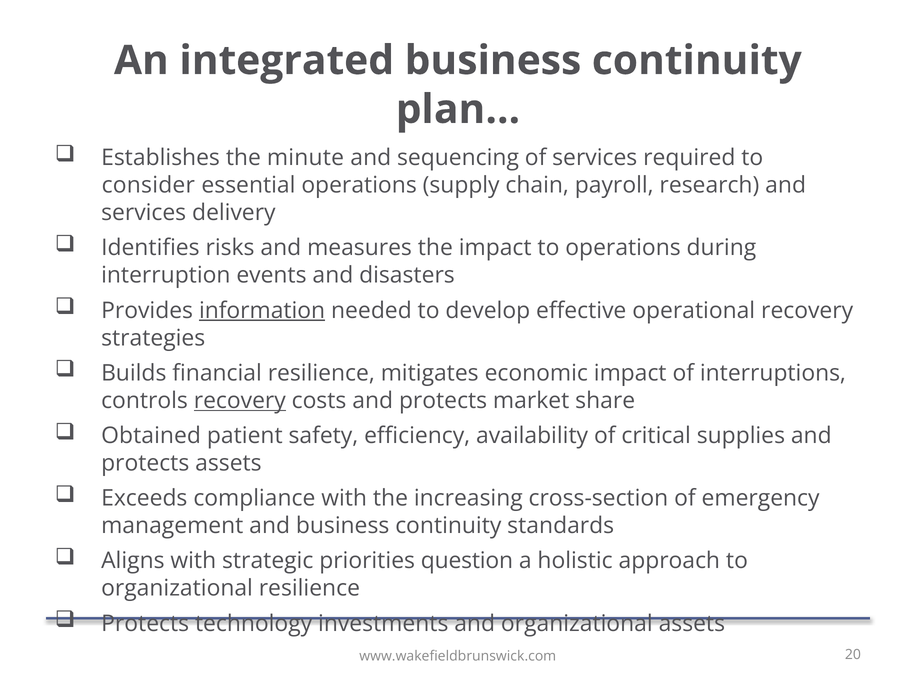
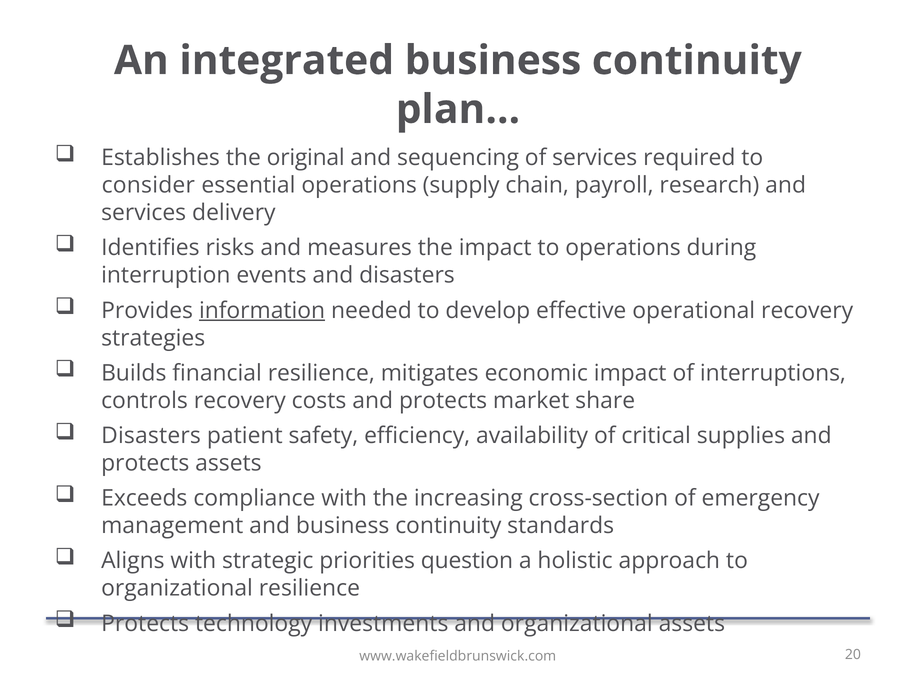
minute: minute -> original
recovery at (240, 401) underline: present -> none
Obtained at (151, 436): Obtained -> Disasters
